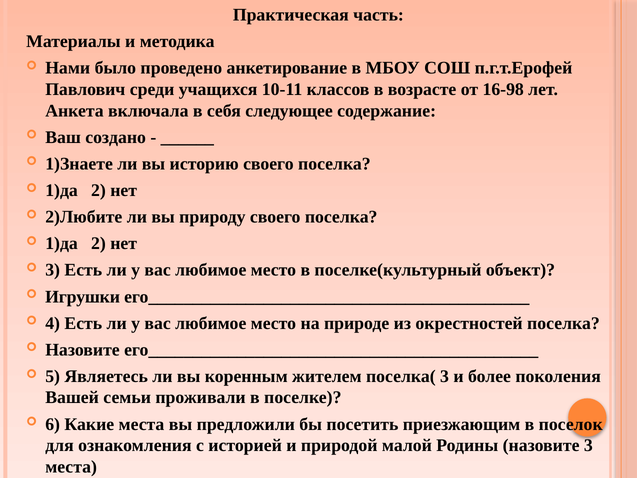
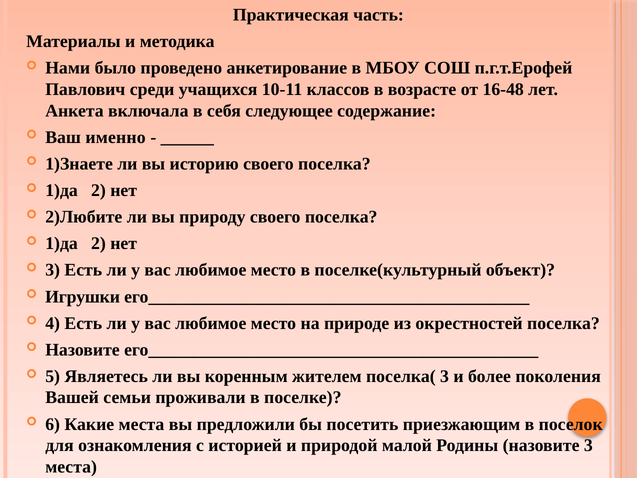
16-98: 16-98 -> 16-48
создано: создано -> именно
